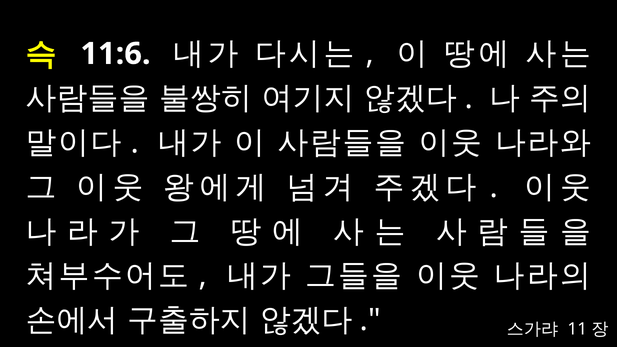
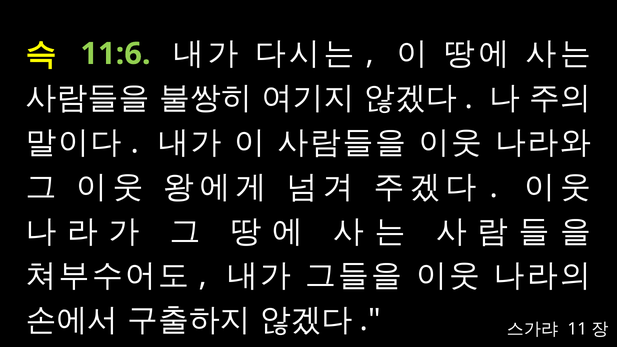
11:6 colour: white -> light green
